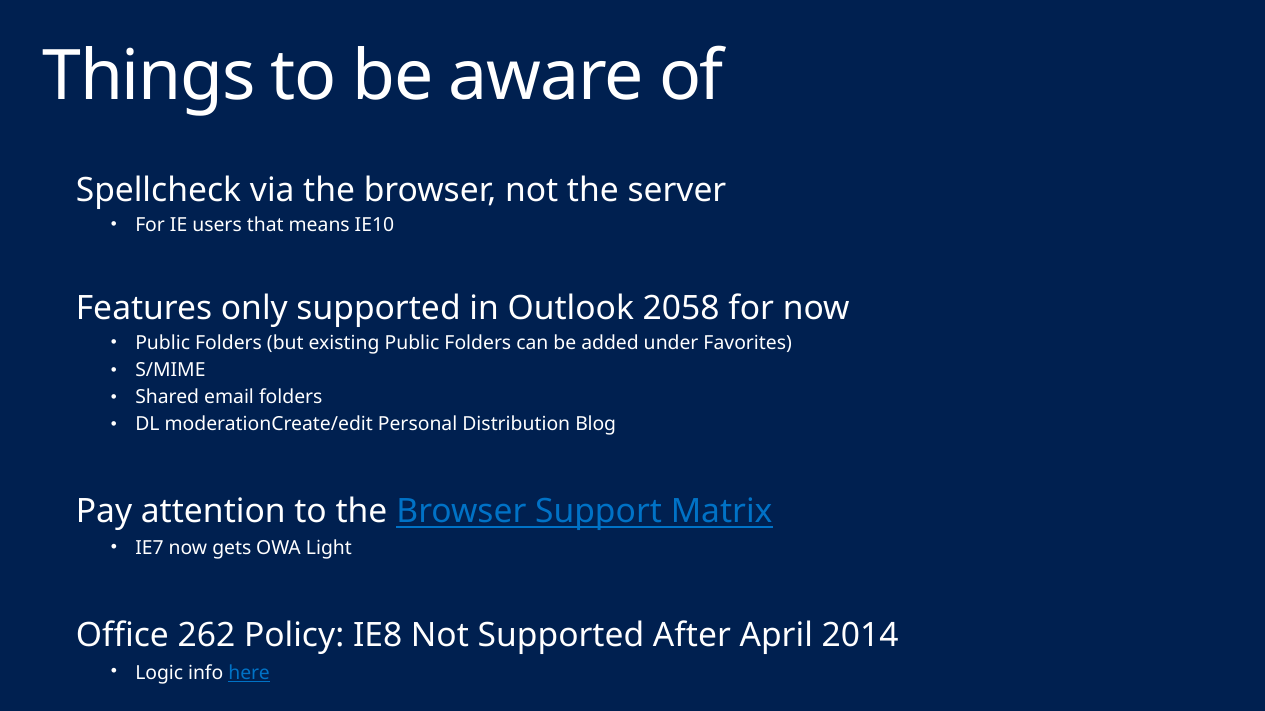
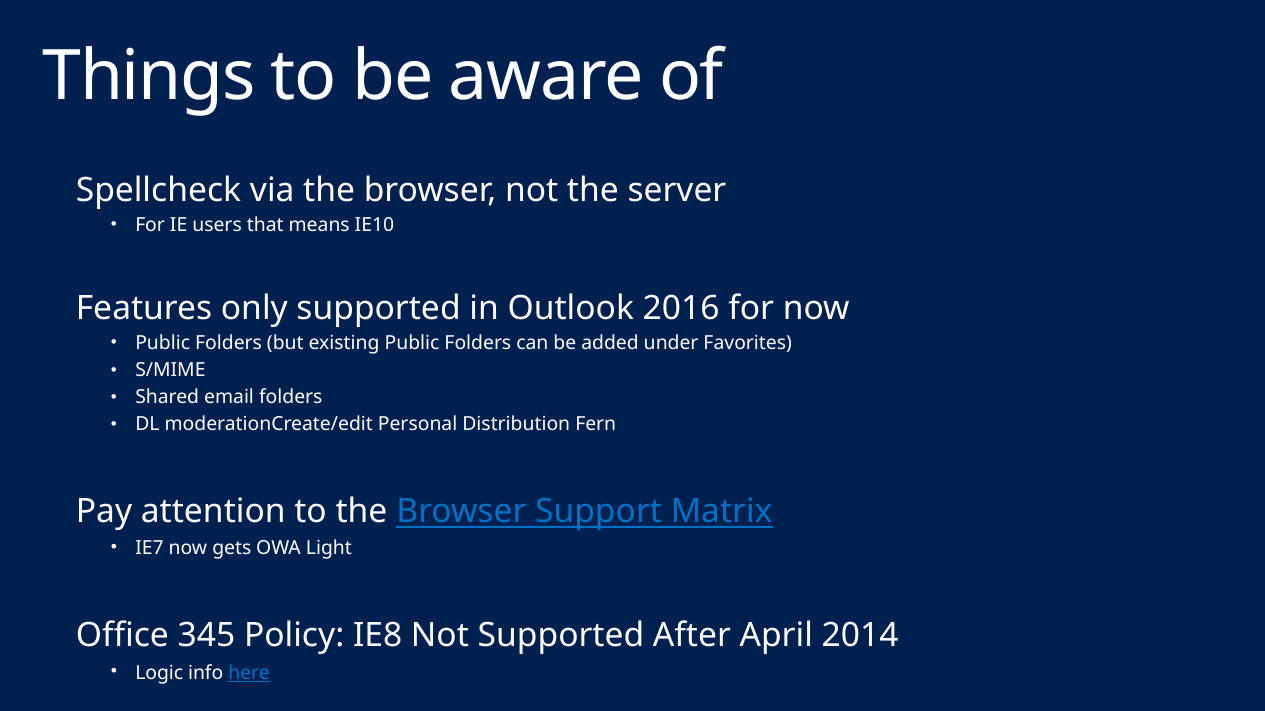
2058: 2058 -> 2016
Blog: Blog -> Fern
262: 262 -> 345
